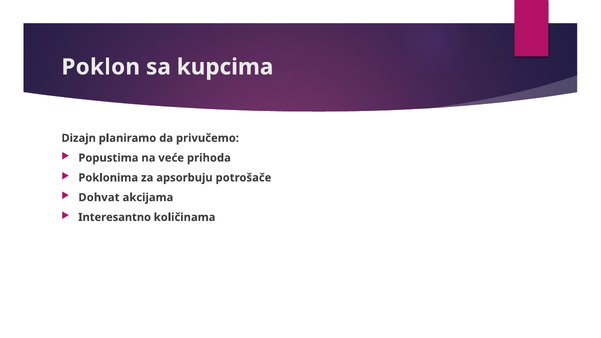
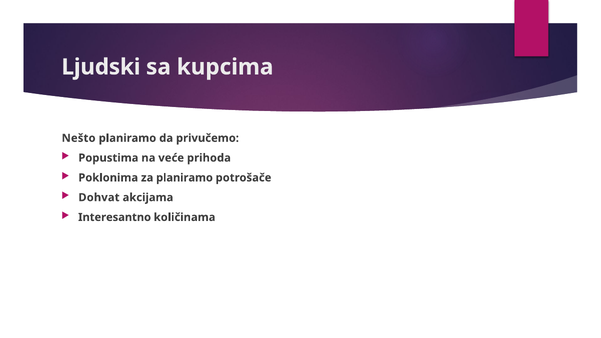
Poklon: Poklon -> Ljudski
Dizajn: Dizajn -> Nešto
za apsorbuju: apsorbuju -> planiramo
